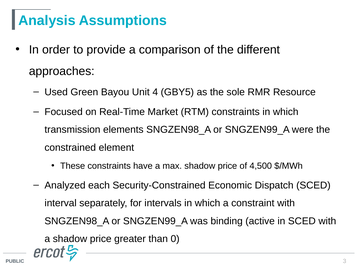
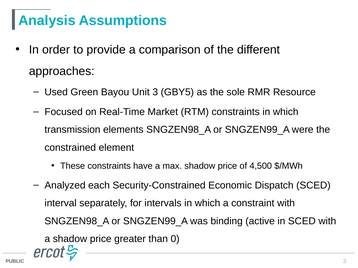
Unit 4: 4 -> 3
